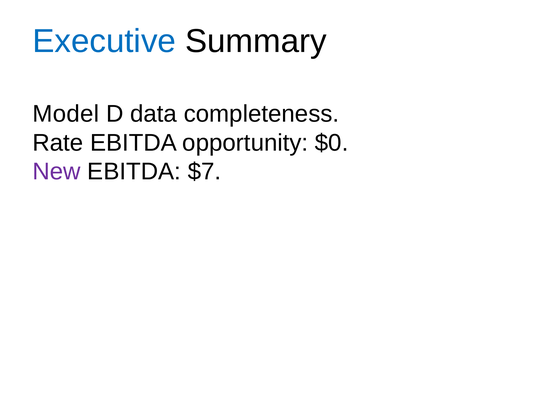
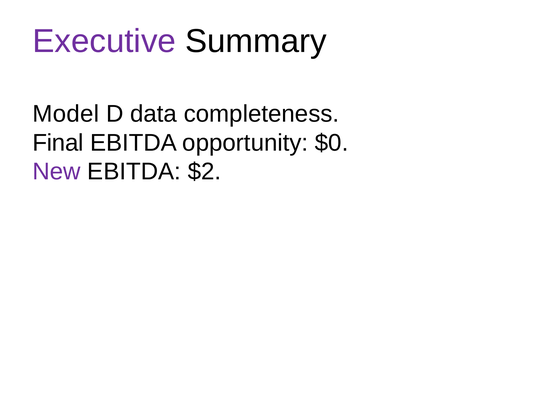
Executive colour: blue -> purple
Rate: Rate -> Final
$7: $7 -> $2
